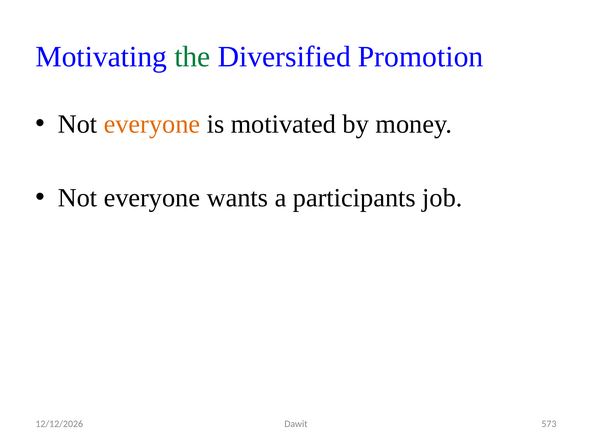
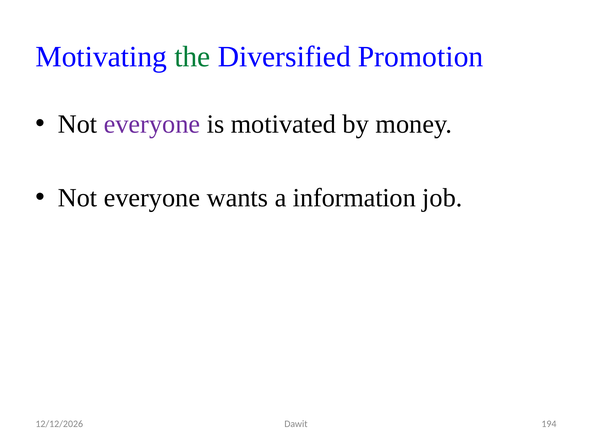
everyone at (152, 124) colour: orange -> purple
participants: participants -> information
573: 573 -> 194
